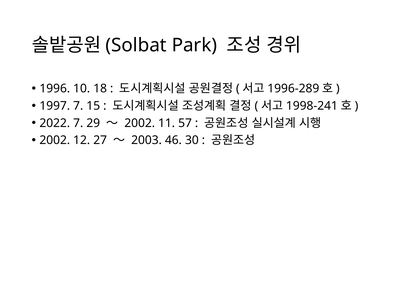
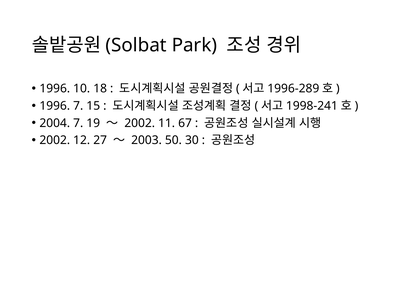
1997 at (55, 106): 1997 -> 1996
2022: 2022 -> 2004
29: 29 -> 19
57: 57 -> 67
46: 46 -> 50
